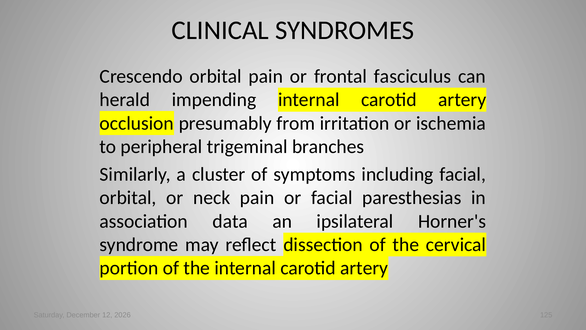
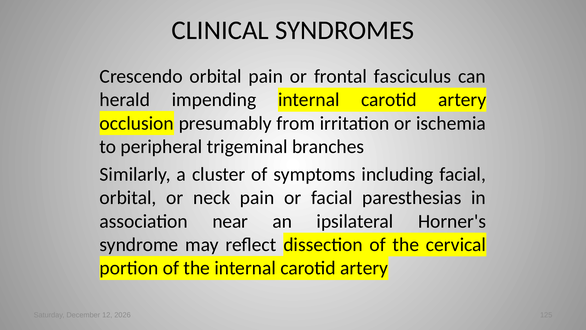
data: data -> near
